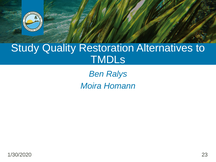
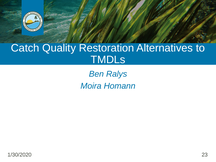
Study: Study -> Catch
